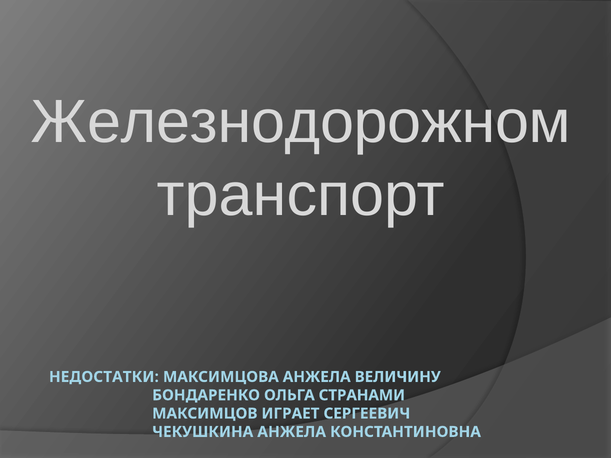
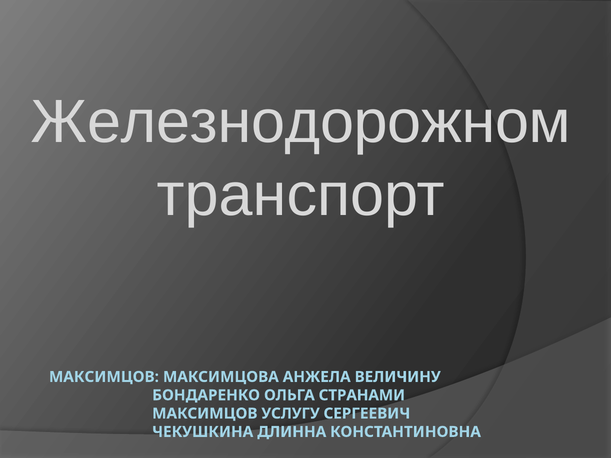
НЕДОСТАТКИ at (104, 377): НЕДОСТАТКИ -> МАКСИМЦОВ
ИГРАЕТ: ИГРАЕТ -> УСЛУГУ
ЧЕКУШКИНА АНЖЕЛА: АНЖЕЛА -> ДЛИННА
